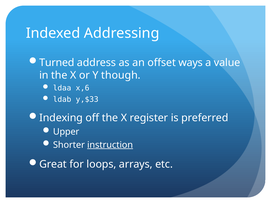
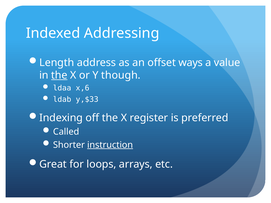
Turned: Turned -> Length
the at (59, 75) underline: none -> present
Upper: Upper -> Called
